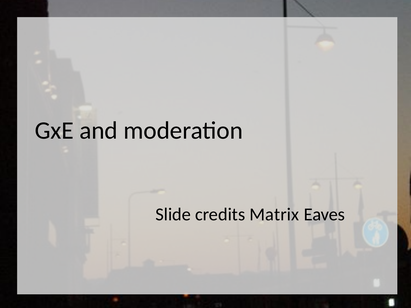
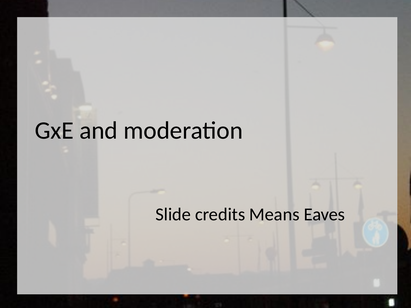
Matrix: Matrix -> Means
